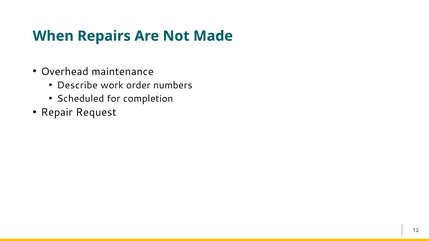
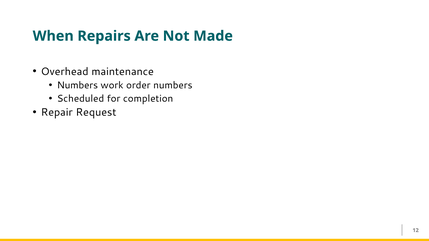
Describe at (77, 85): Describe -> Numbers
